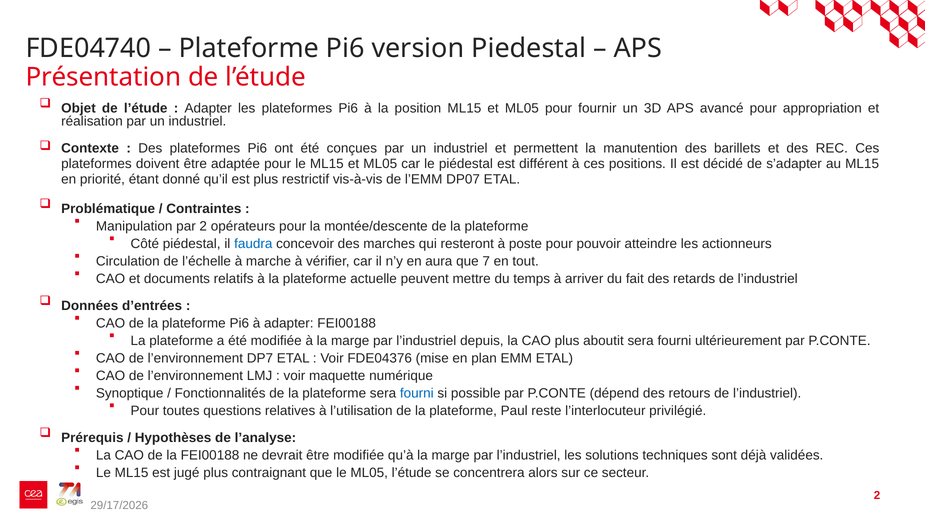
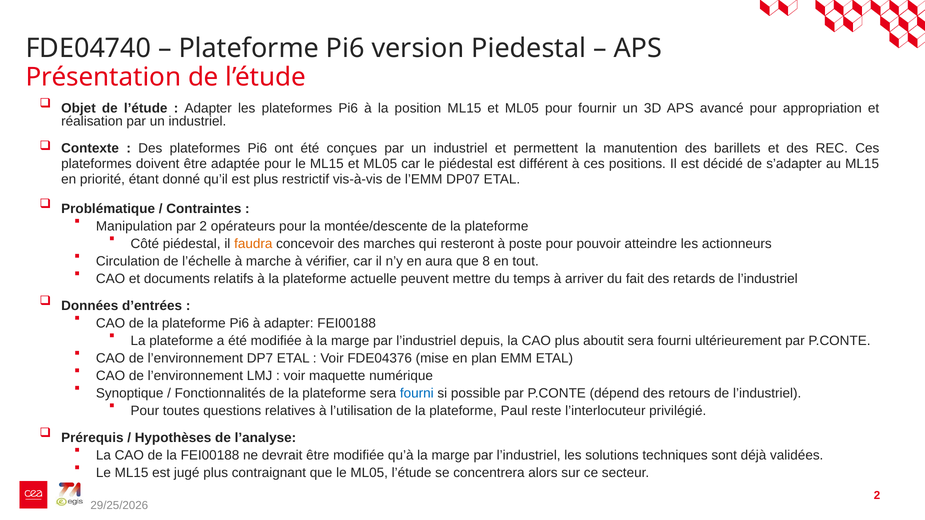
faudra colour: blue -> orange
7: 7 -> 8
29/17/2026: 29/17/2026 -> 29/25/2026
